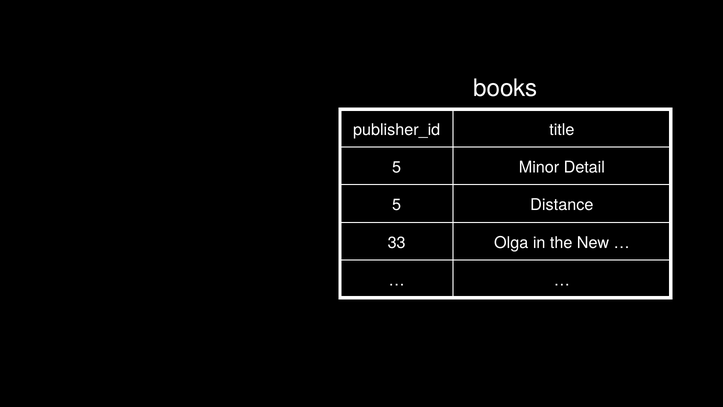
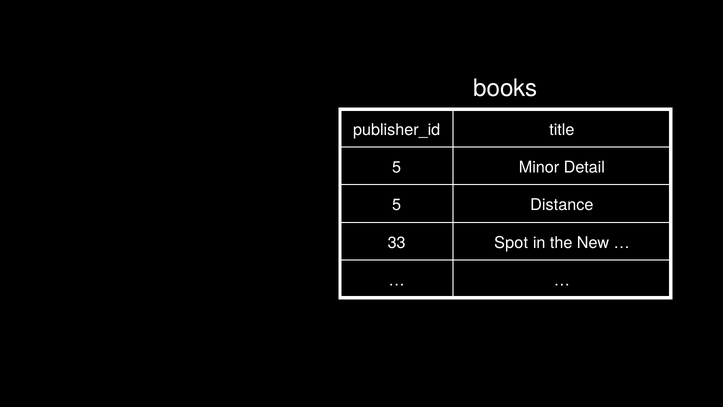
Olga: Olga -> Spot
